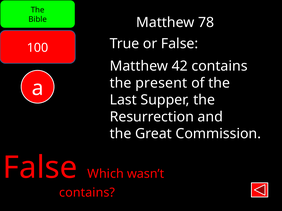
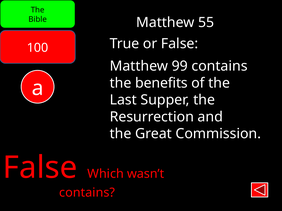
78: 78 -> 55
42: 42 -> 99
present: present -> benefits
